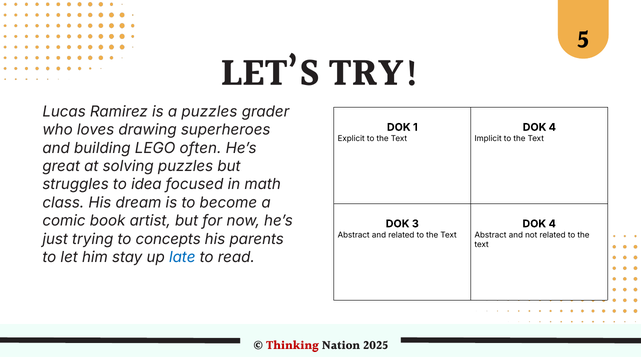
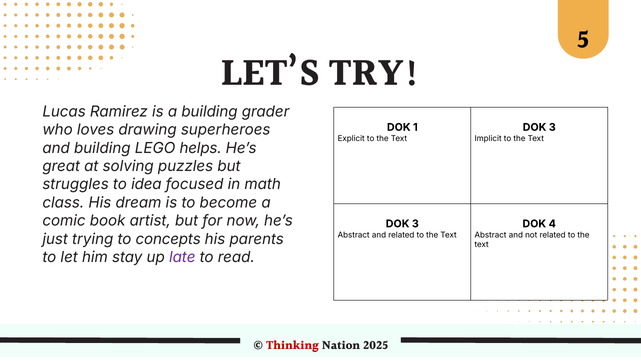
a puzzles: puzzles -> building
4 at (552, 127): 4 -> 3
often: often -> helps
late colour: blue -> purple
